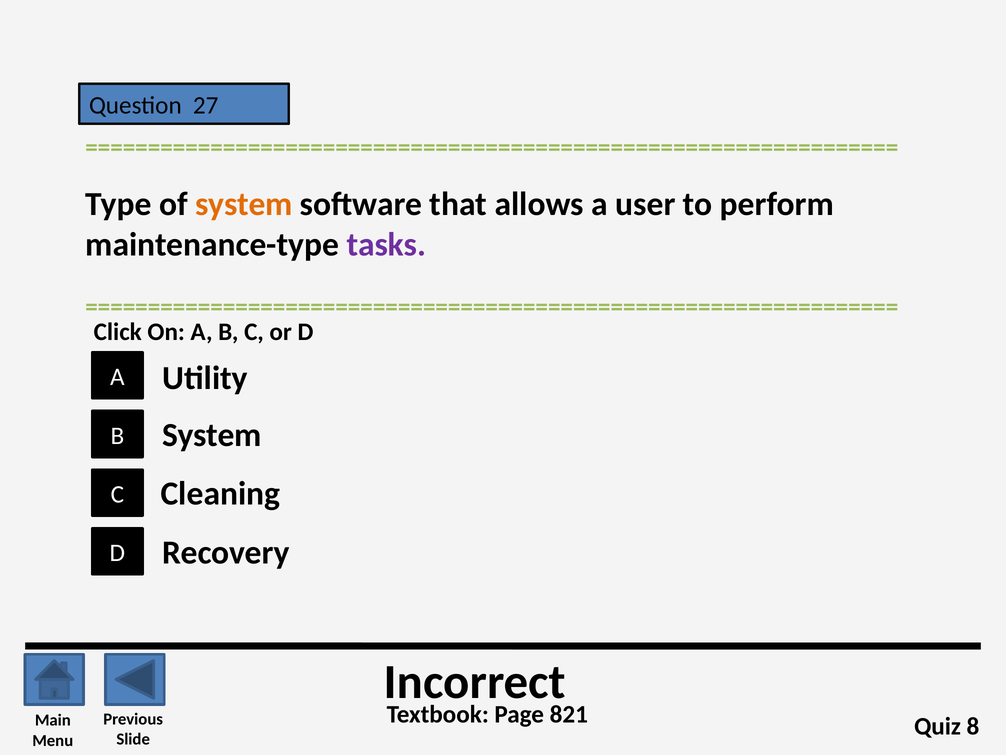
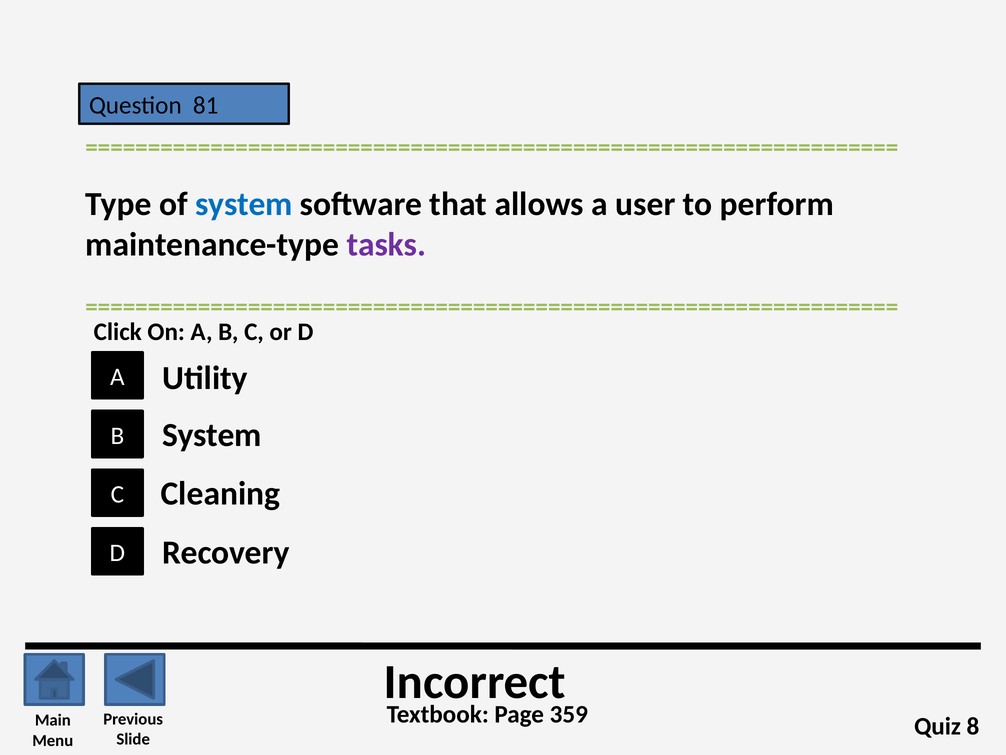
27: 27 -> 81
system at (244, 204) colour: orange -> blue
821: 821 -> 359
